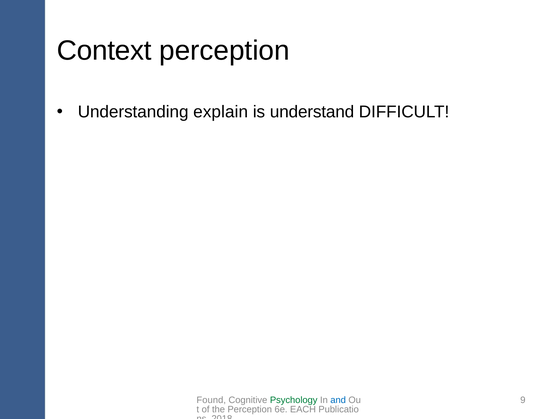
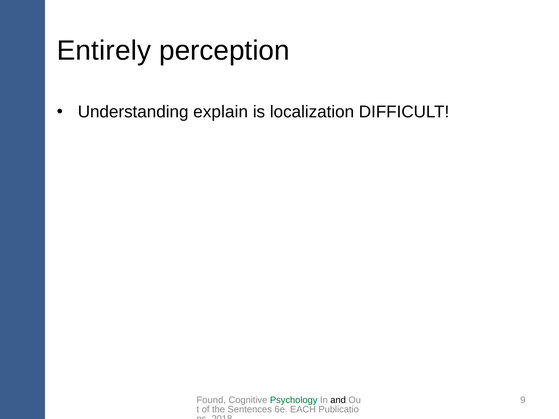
Context: Context -> Entirely
understand: understand -> localization
and colour: blue -> black
the Perception: Perception -> Sentences
